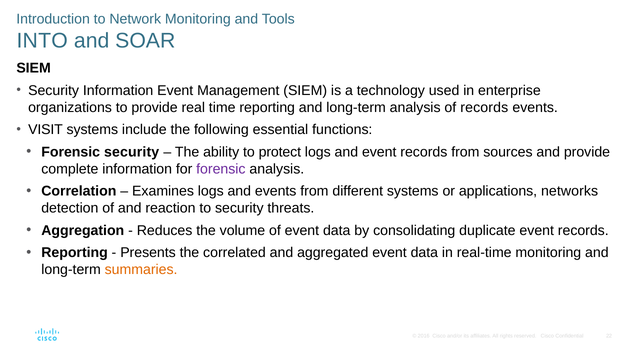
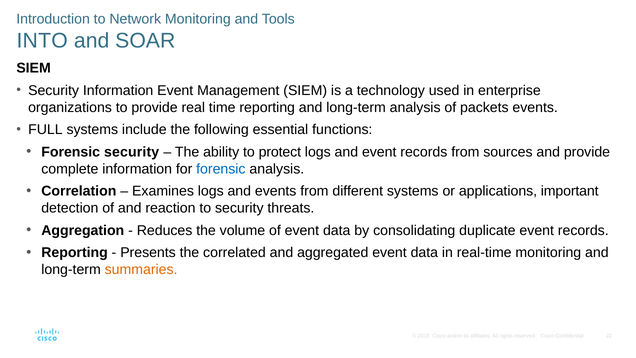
of records: records -> packets
VISIT: VISIT -> FULL
forensic at (221, 169) colour: purple -> blue
networks: networks -> important
